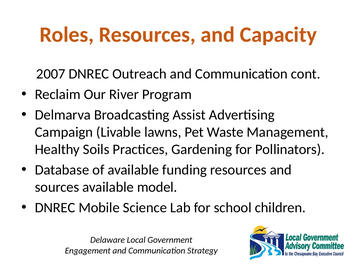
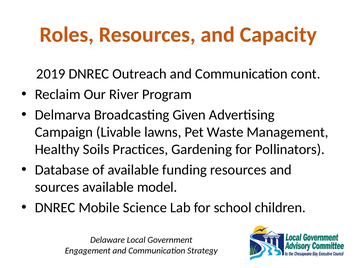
2007: 2007 -> 2019
Assist: Assist -> Given
